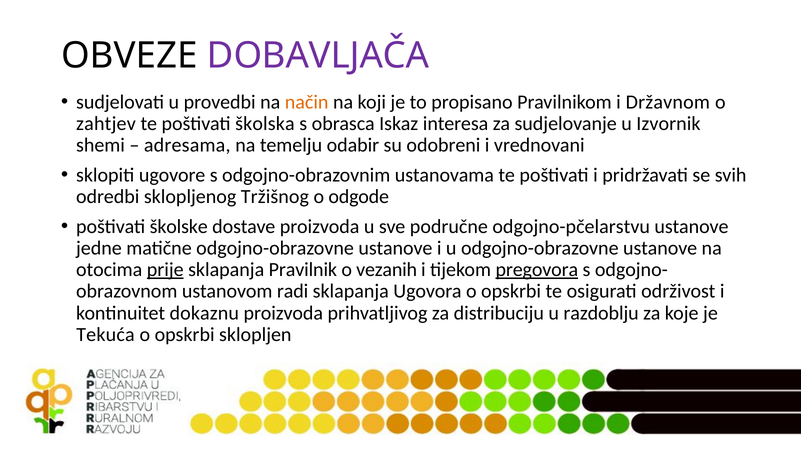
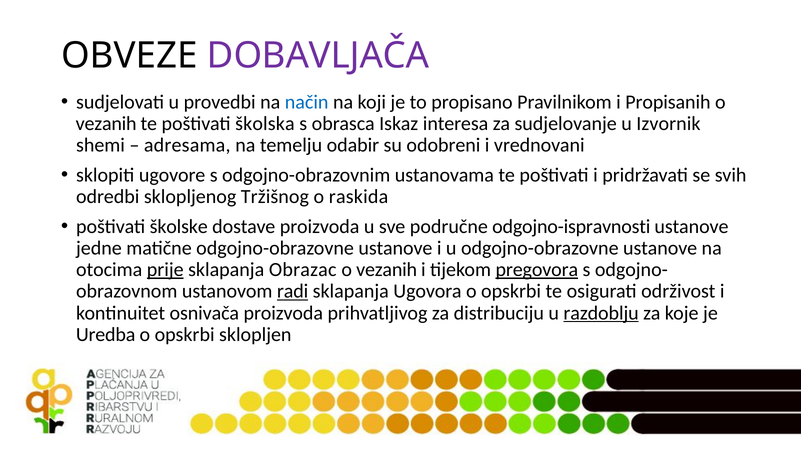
način colour: orange -> blue
Državnom: Državnom -> Propisanih
zahtjev at (106, 124): zahtjev -> vezanih
odgode: odgode -> raskida
odgojno-pčelarstvu: odgojno-pčelarstvu -> odgojno-ispravnosti
Pravilnik: Pravilnik -> Obrazac
radi underline: none -> present
dokaznu: dokaznu -> osnivača
razdoblju underline: none -> present
Tekuća: Tekuća -> Uredba
